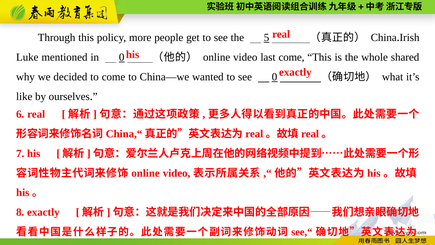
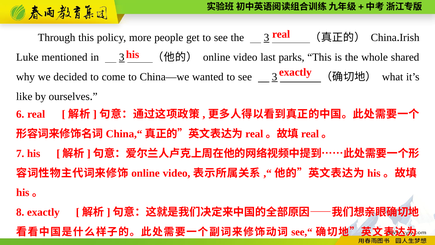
the 5: 5 -> 3
in 0: 0 -> 3
last come: come -> parks
see 0: 0 -> 3
